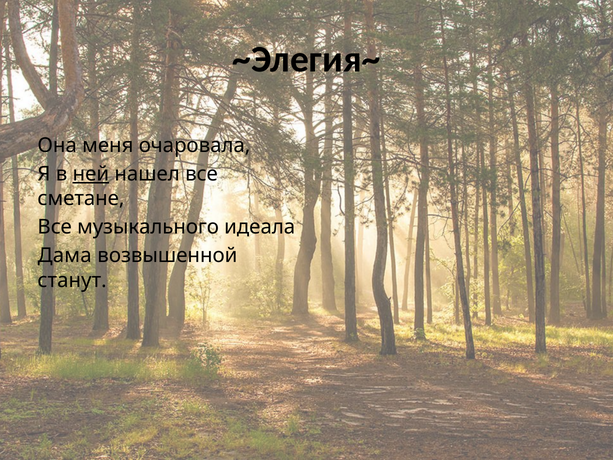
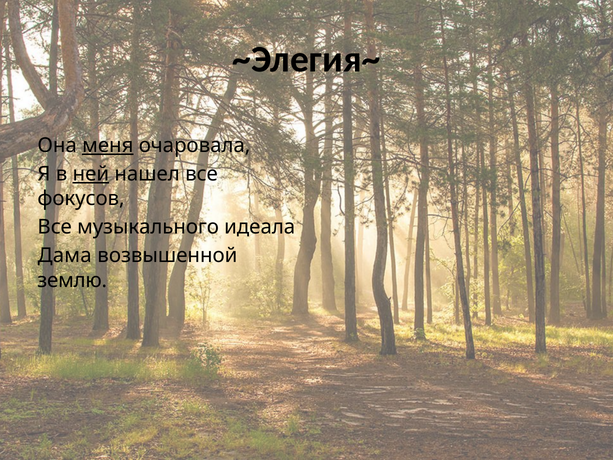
меня underline: none -> present
сметане: сметане -> фокусов
станут: станут -> землю
